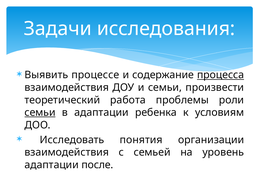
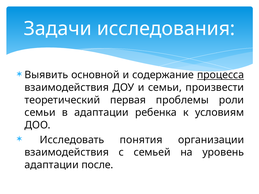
процессе: процессе -> основной
работа: работа -> первая
семьи at (40, 113) underline: present -> none
